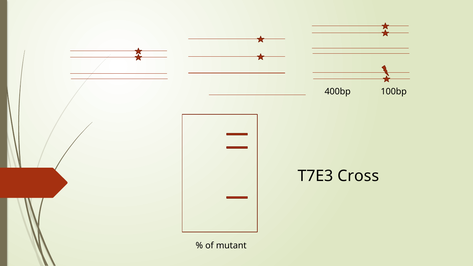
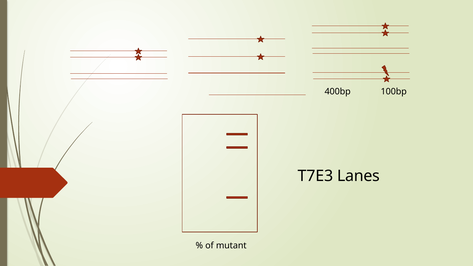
Cross: Cross -> Lanes
